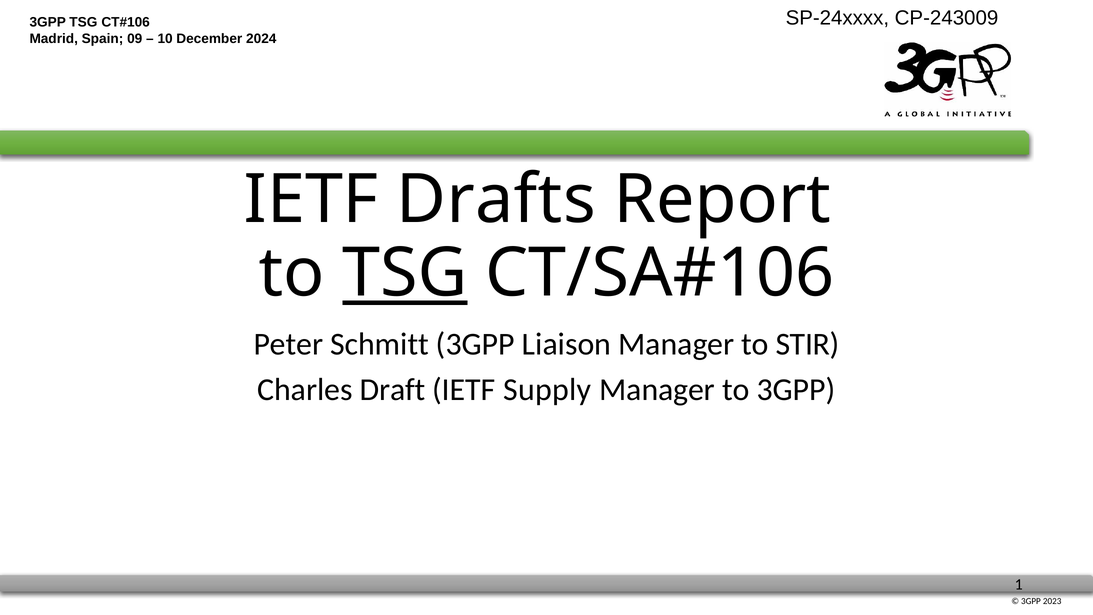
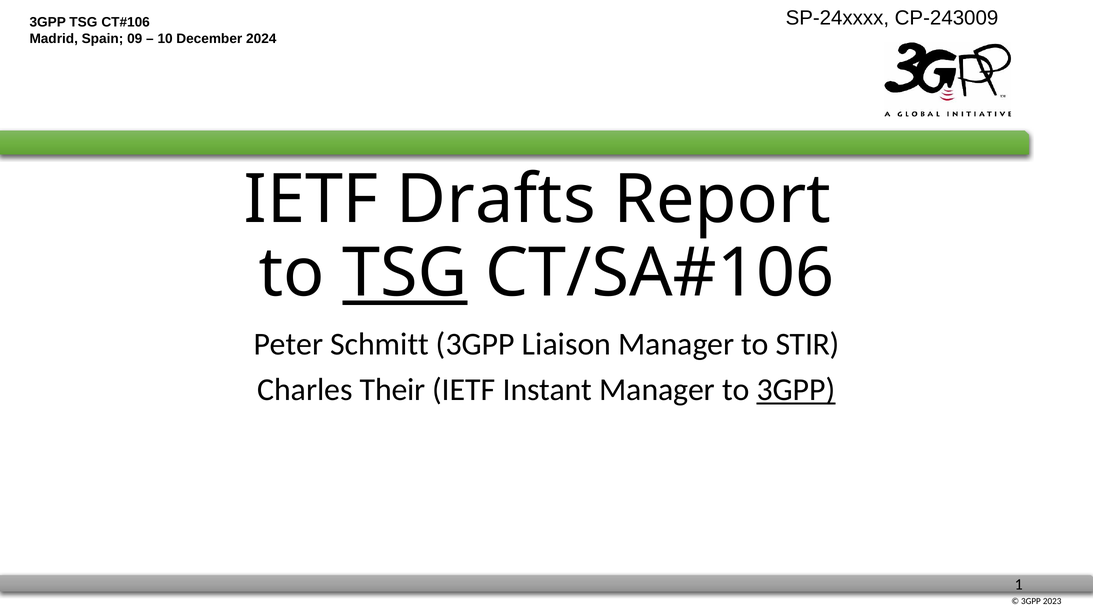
Draft: Draft -> Their
Supply: Supply -> Instant
3GPP at (796, 390) underline: none -> present
